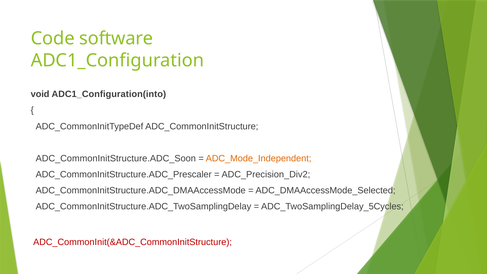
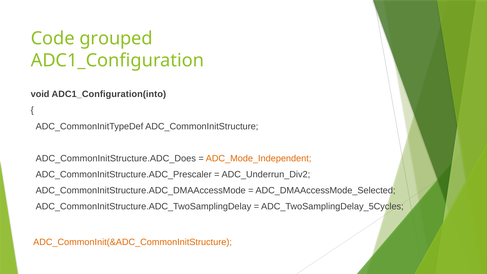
software: software -> grouped
ADC_CommonInitStructure.ADC_Soon: ADC_CommonInitStructure.ADC_Soon -> ADC_CommonInitStructure.ADC_Does
ADC_Precision_Div2: ADC_Precision_Div2 -> ADC_Underrun_Div2
ADC_CommonInit(&ADC_CommonInitStructure colour: red -> orange
